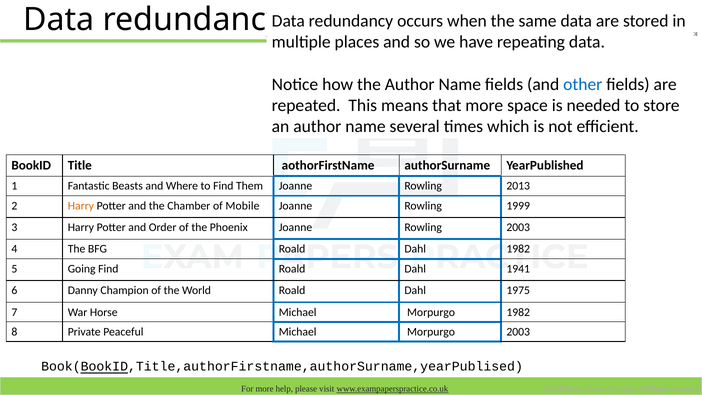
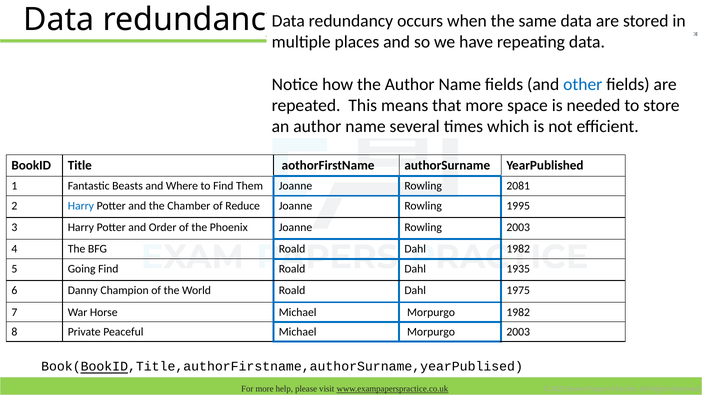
2013: 2013 -> 2081
Harry at (81, 206) colour: orange -> blue
Mobile: Mobile -> Reduce
1999: 1999 -> 1995
1941: 1941 -> 1935
